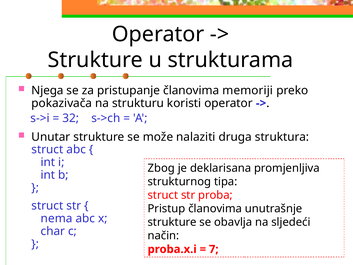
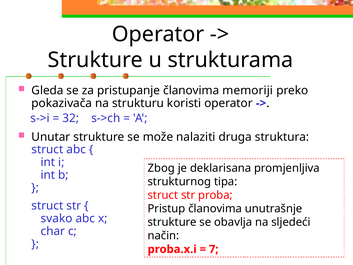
Njega: Njega -> Gleda
nema: nema -> svako
